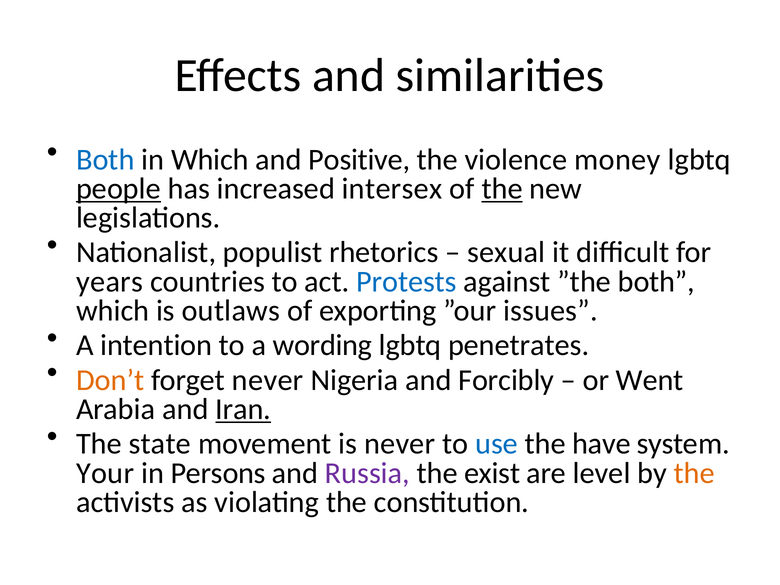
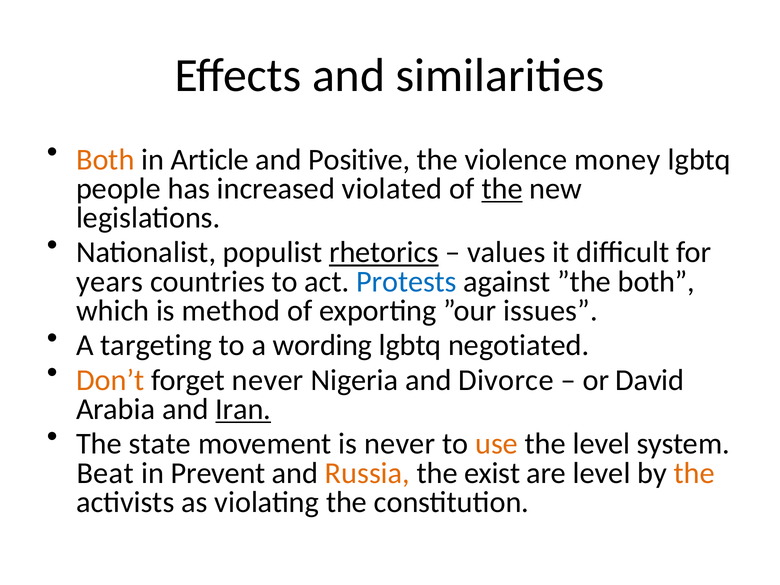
Both at (105, 160) colour: blue -> orange
in Which: Which -> Article
people underline: present -> none
intersex: intersex -> violated
rhetorics underline: none -> present
sexual: sexual -> values
outlaws: outlaws -> method
intention: intention -> targeting
penetrates: penetrates -> negotiated
Forcibly: Forcibly -> Divorce
Went: Went -> David
use colour: blue -> orange
the have: have -> level
Your: Your -> Beat
Persons: Persons -> Prevent
Russia colour: purple -> orange
